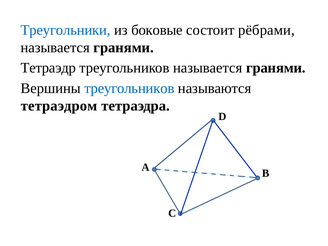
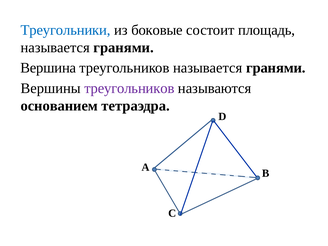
рёбрами: рёбрами -> площадь
Тетраэдр: Тетраэдр -> Вершина
треугольников at (129, 88) colour: blue -> purple
тетраэдром: тетраэдром -> основанием
